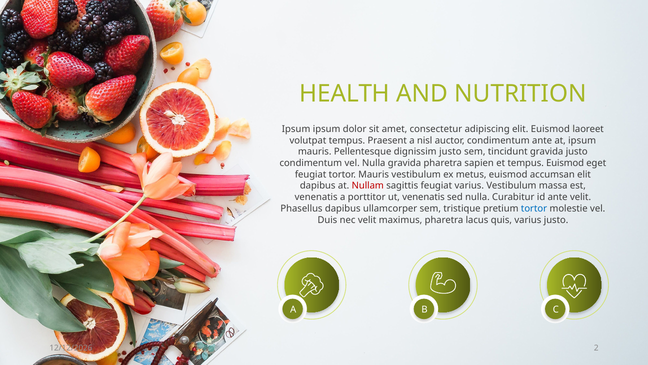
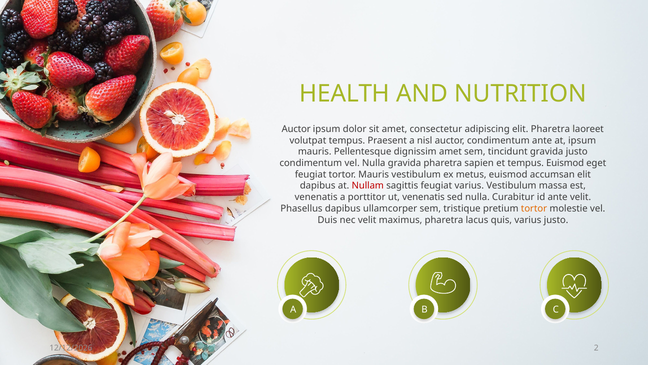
Ipsum at (296, 129): Ipsum -> Auctor
elit Euismod: Euismod -> Pharetra
dignissim justo: justo -> amet
tortor at (534, 208) colour: blue -> orange
